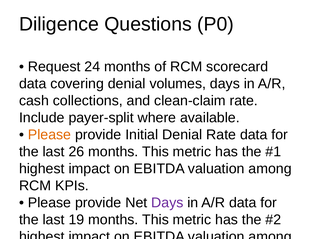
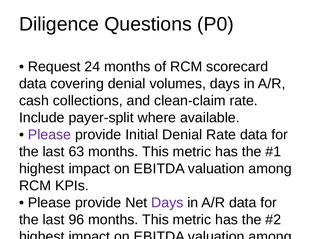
Please at (49, 135) colour: orange -> purple
26: 26 -> 63
19: 19 -> 96
